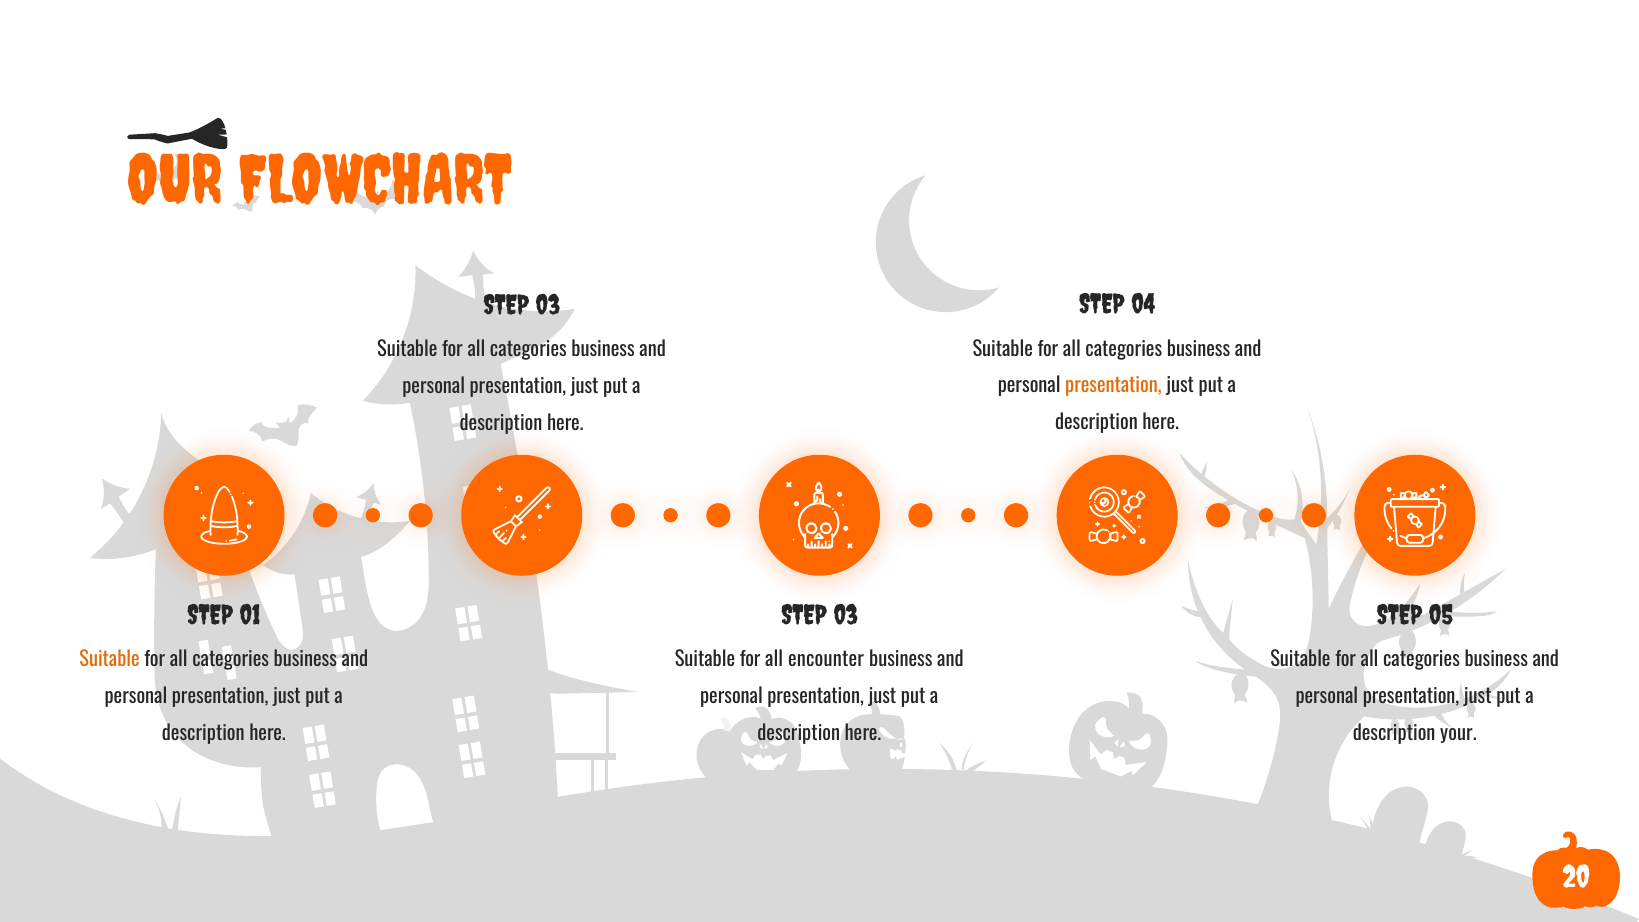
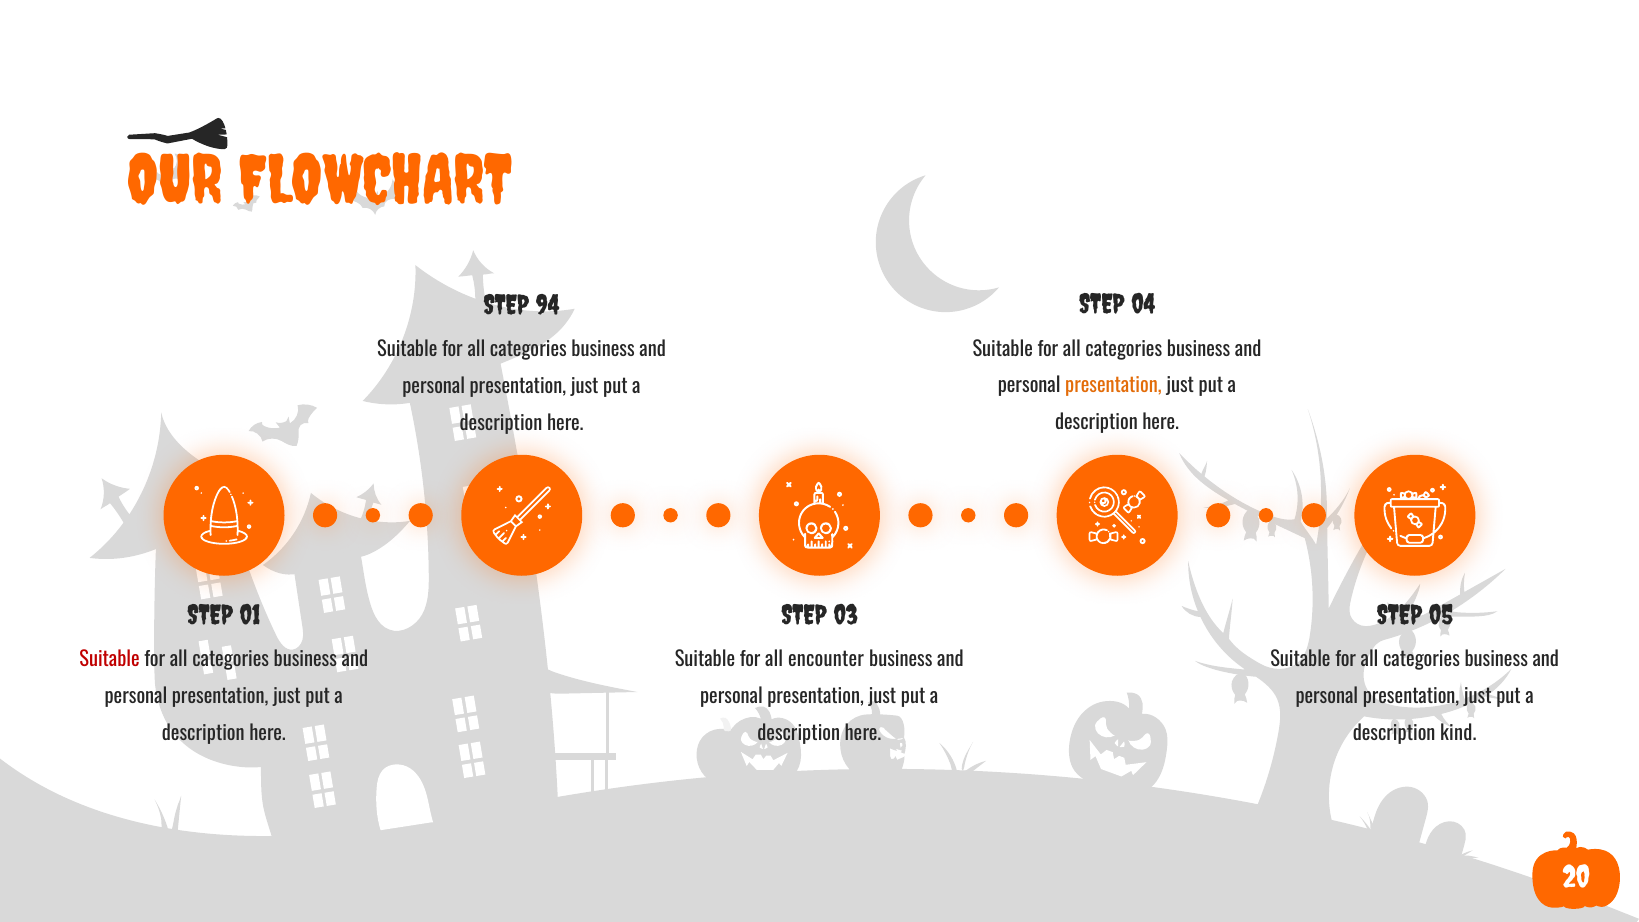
03 at (548, 305): 03 -> 94
Suitable at (110, 660) colour: orange -> red
your: your -> kind
